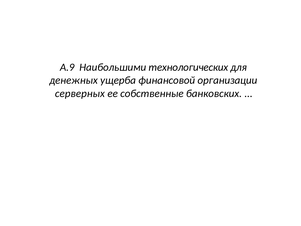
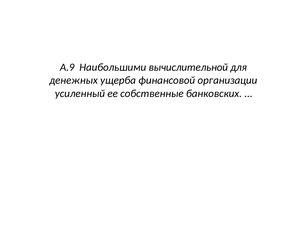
технологических: технологических -> вычислительной
серверных: серверных -> усиленный
